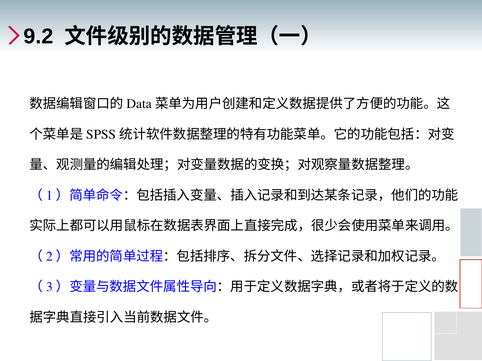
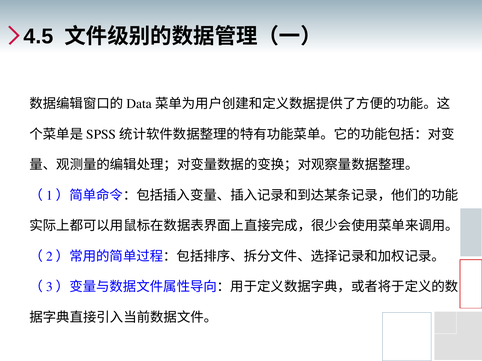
9.2: 9.2 -> 4.5
